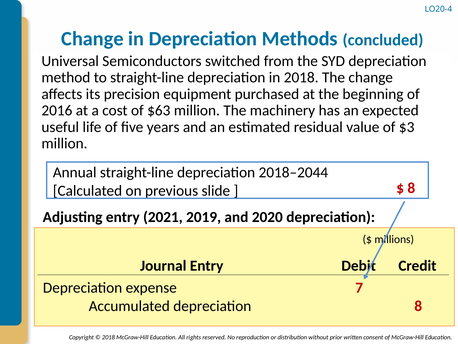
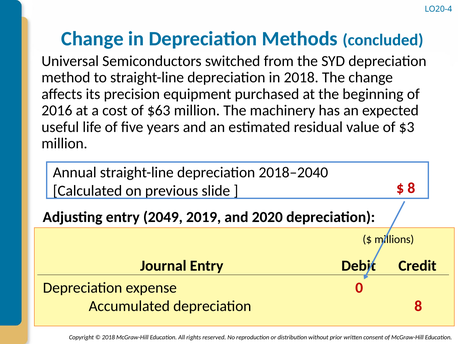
2018–2044: 2018–2044 -> 2018–2040
2021: 2021 -> 2049
7: 7 -> 0
